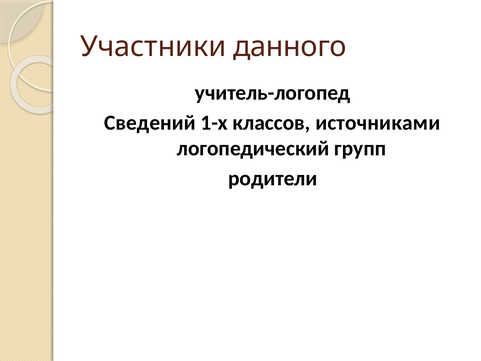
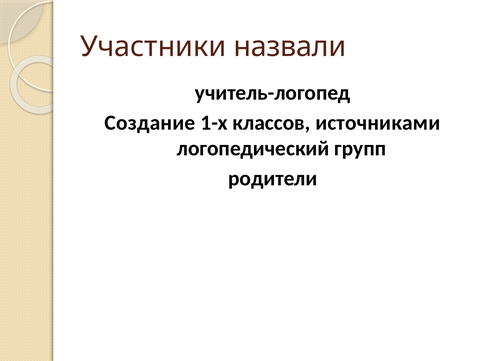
данного: данного -> назвали
Сведений: Сведений -> Создание
